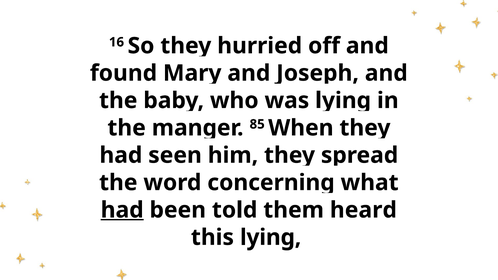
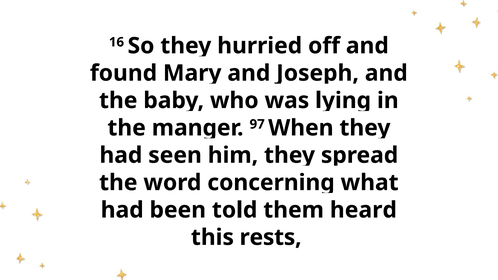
85: 85 -> 97
had at (122, 210) underline: present -> none
this lying: lying -> rests
